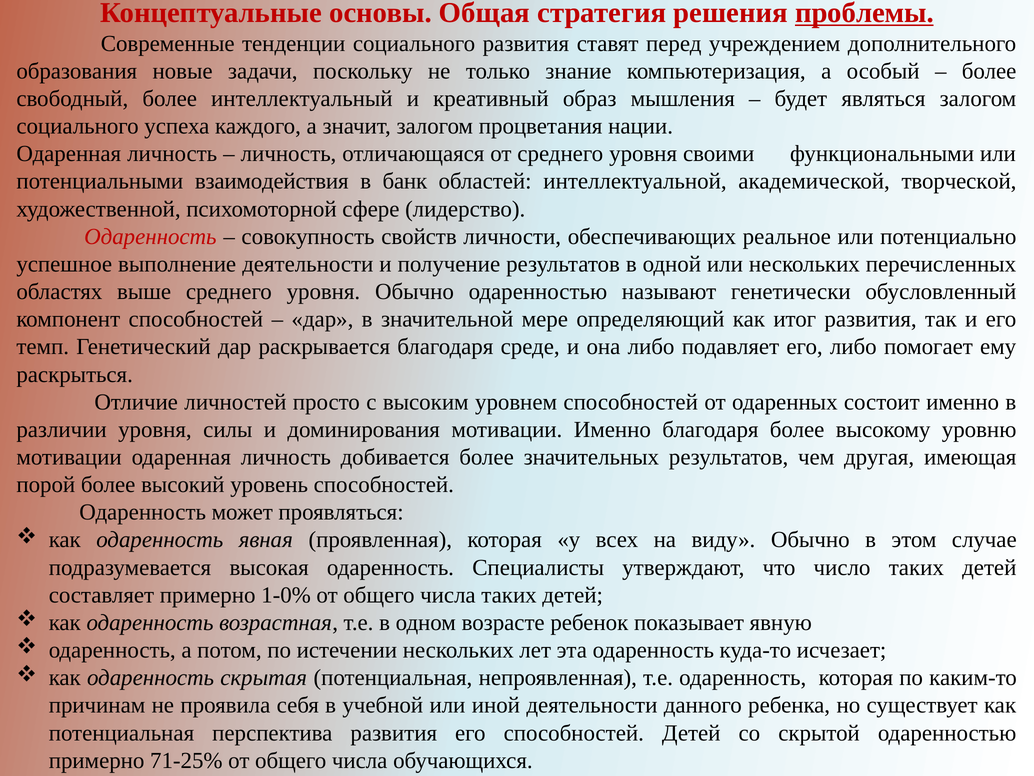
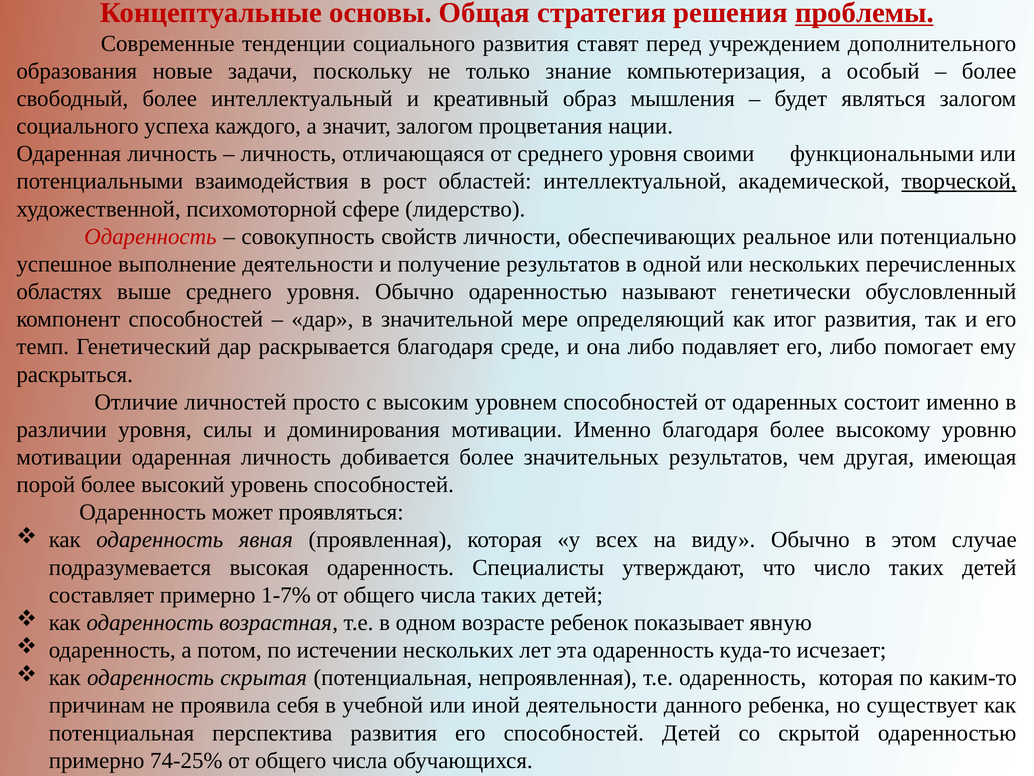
банк: банк -> рост
творческой underline: none -> present
1-0%: 1-0% -> 1-7%
71-25%: 71-25% -> 74-25%
